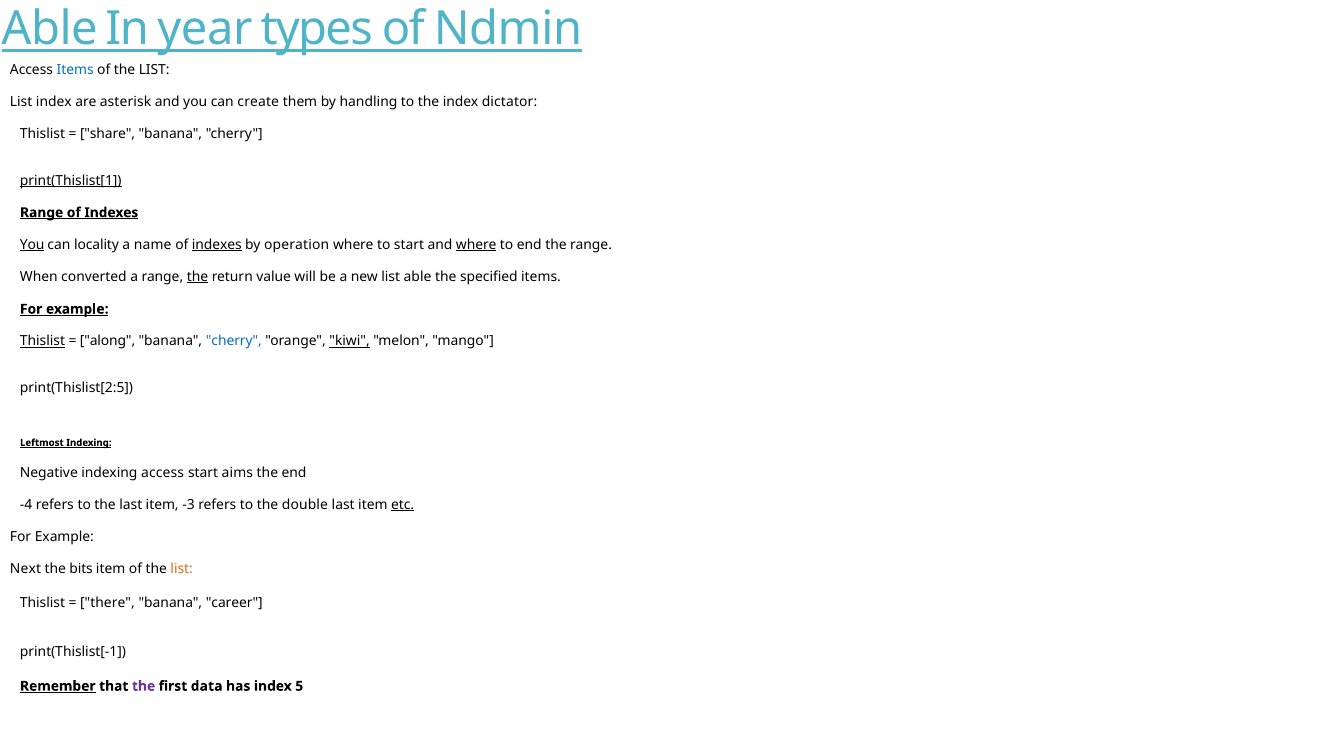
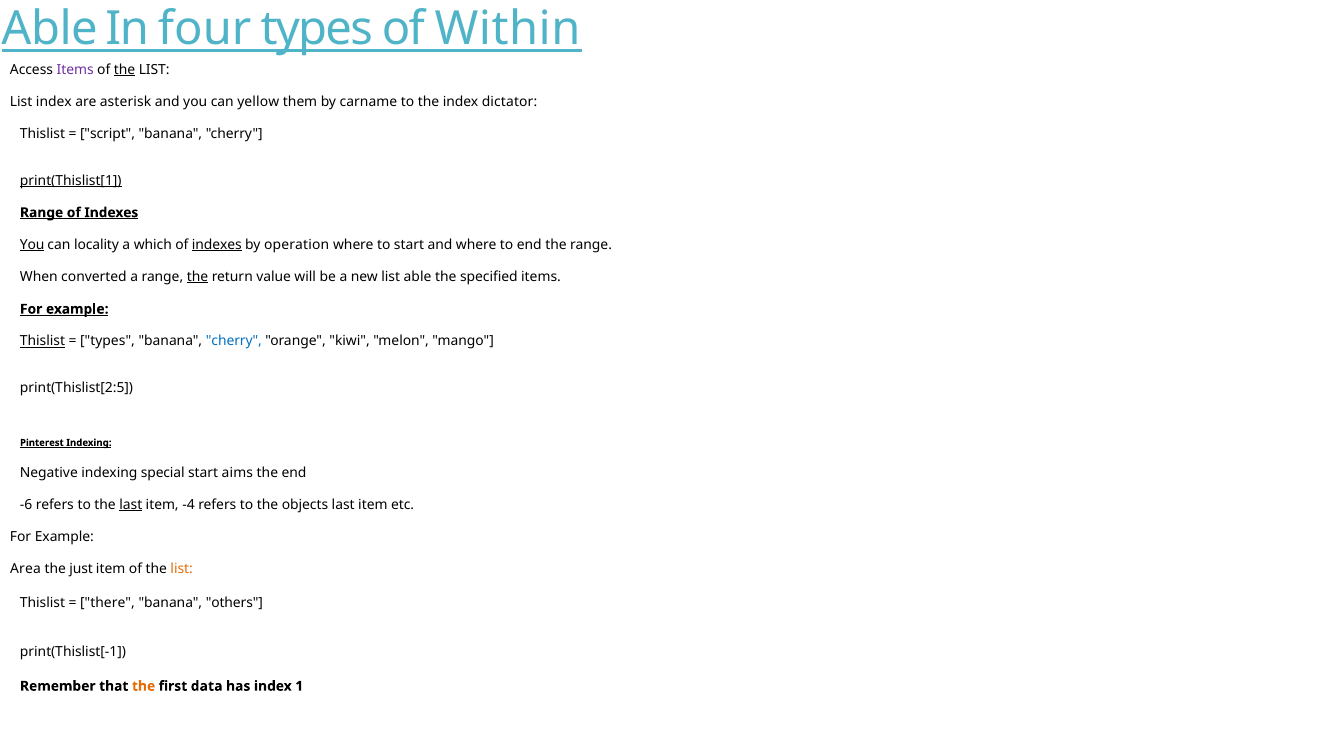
year: year -> four
Ndmin: Ndmin -> Within
Items at (75, 70) colour: blue -> purple
the at (125, 70) underline: none -> present
create: create -> yellow
handling: handling -> carname
share: share -> script
name: name -> which
where at (476, 245) underline: present -> none
along at (108, 342): along -> types
kiwi underline: present -> none
Leftmost: Leftmost -> Pinterest
indexing access: access -> special
-4: -4 -> -6
last at (131, 505) underline: none -> present
-3: -3 -> -4
double: double -> objects
etc underline: present -> none
Next: Next -> Area
bits: bits -> just
career: career -> others
Remember underline: present -> none
the at (144, 687) colour: purple -> orange
5: 5 -> 1
